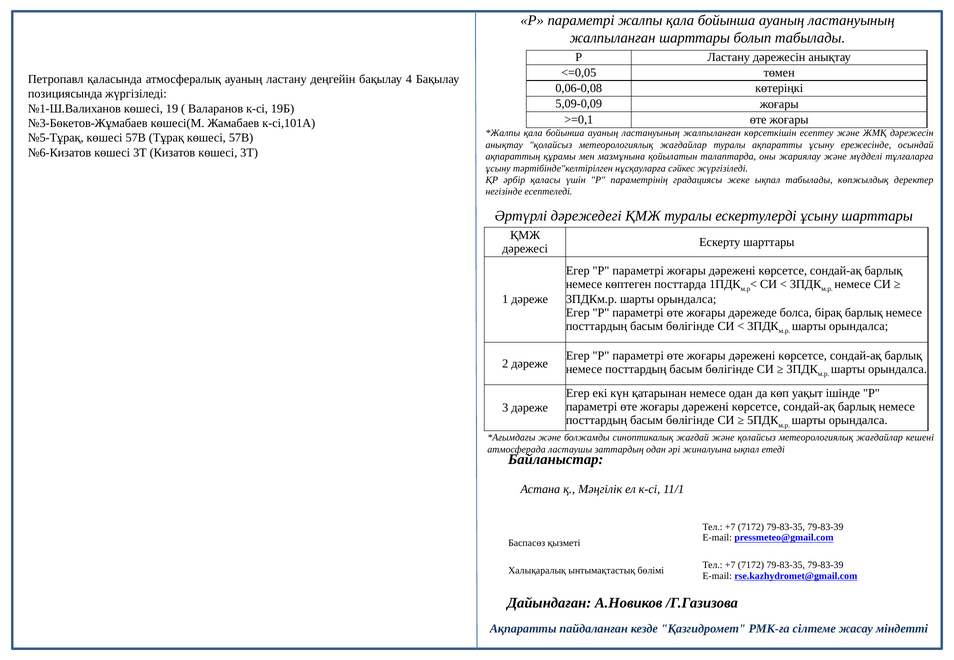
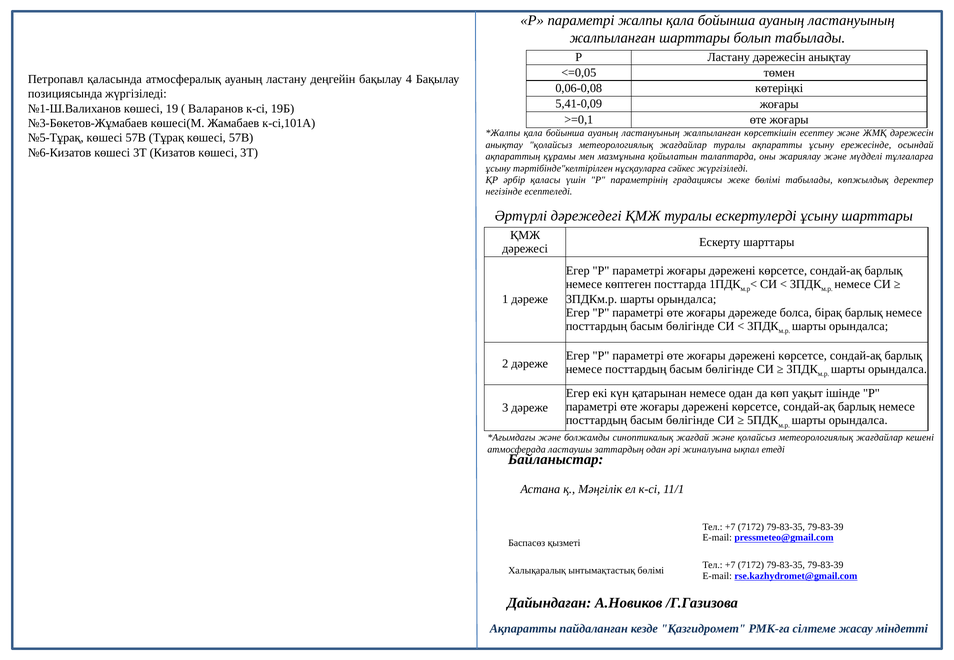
5,09-0,09: 5,09-0,09 -> 5,41-0,09
жеке ықпал: ықпал -> бөлімі
